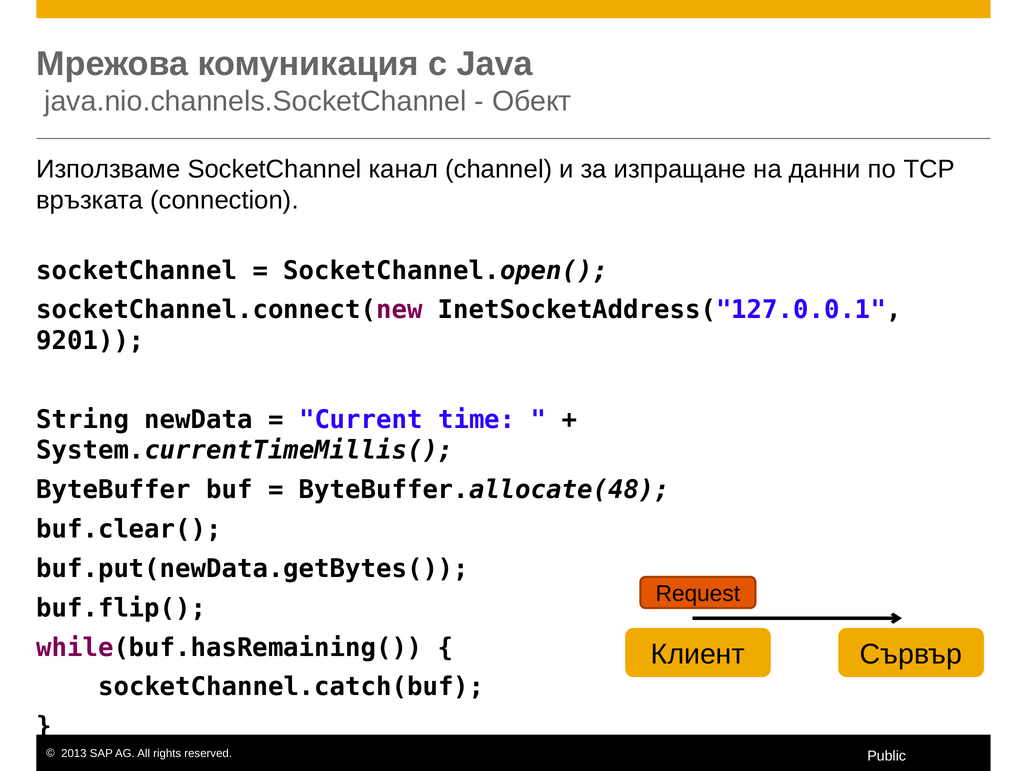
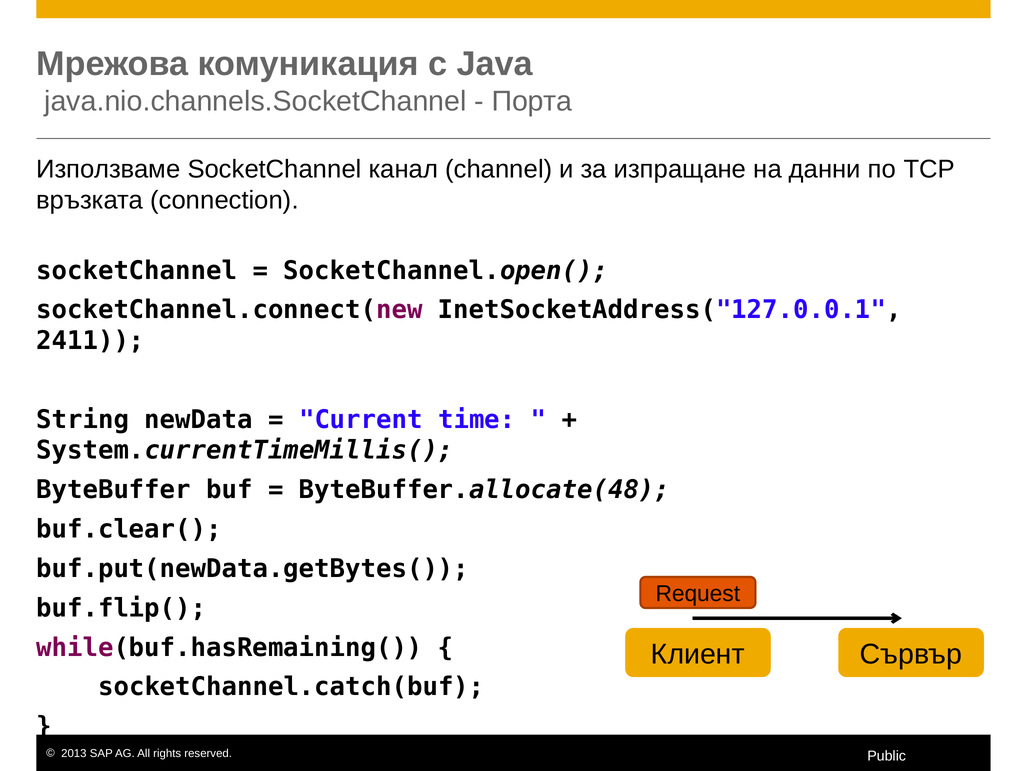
Обект: Обект -> Порта
9201: 9201 -> 2411
